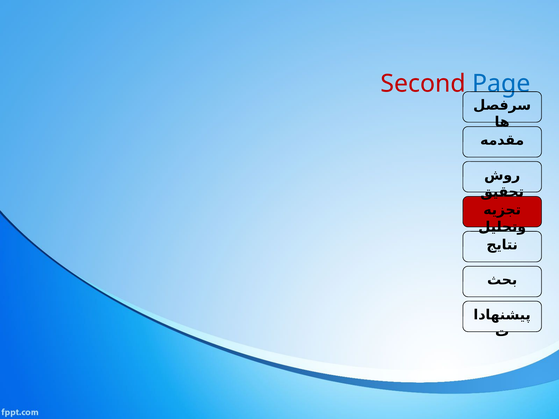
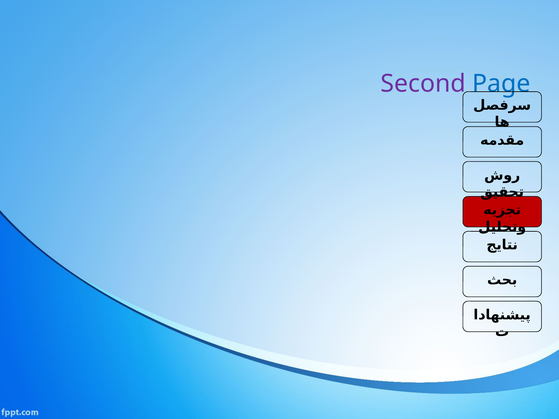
Second colour: red -> purple
